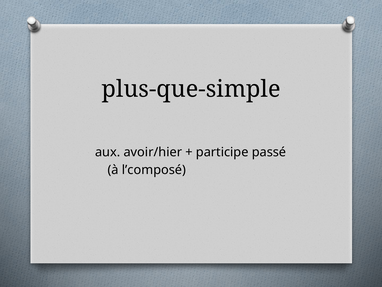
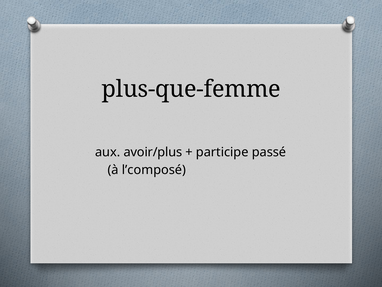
plus-que-simple: plus-que-simple -> plus-que-femme
avoir/hier: avoir/hier -> avoir/plus
